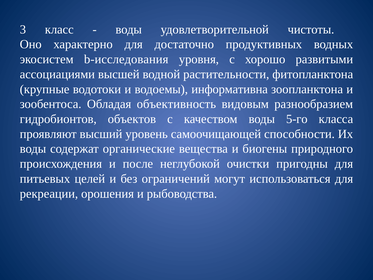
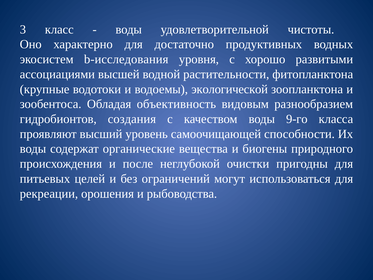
информативна: информативна -> экологической
объектов: объектов -> создания
5-го: 5-го -> 9-го
